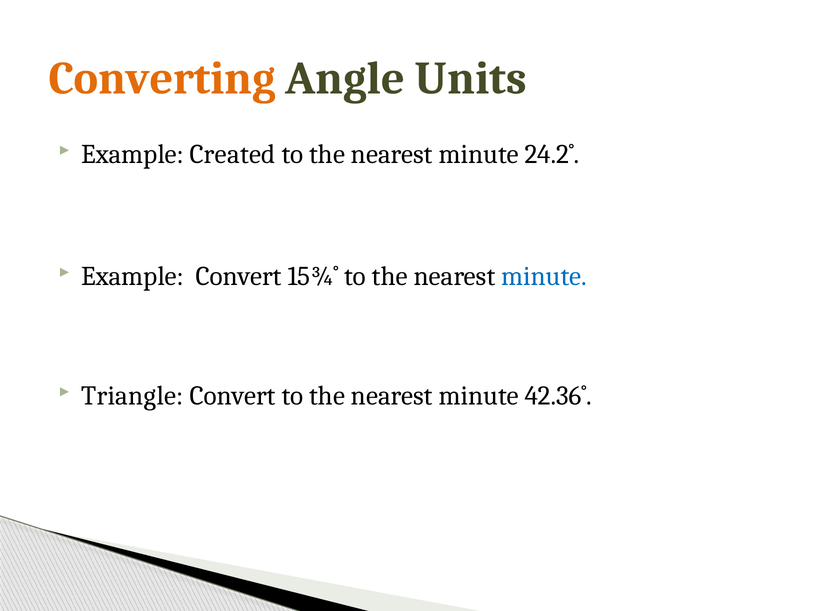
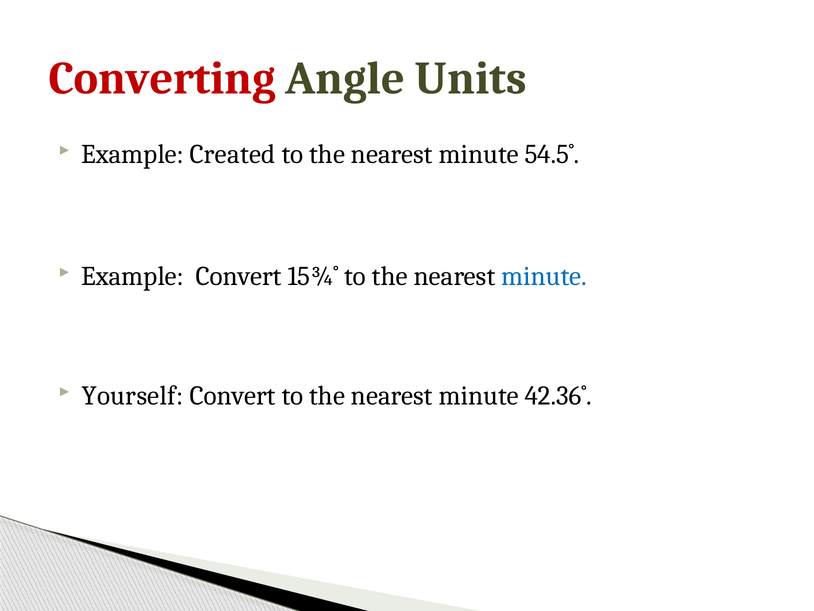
Converting colour: orange -> red
24.2˚: 24.2˚ -> 54.5˚
Triangle: Triangle -> Yourself
